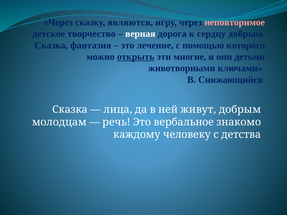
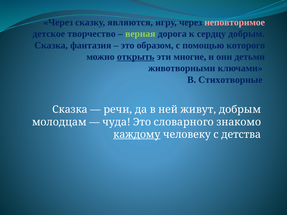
верная colour: white -> light green
лечение: лечение -> образом
Снижающийся: Снижающийся -> Стихотворные
лица: лица -> речи
речь: речь -> чуда
вербальное: вербальное -> словарного
каждому underline: none -> present
